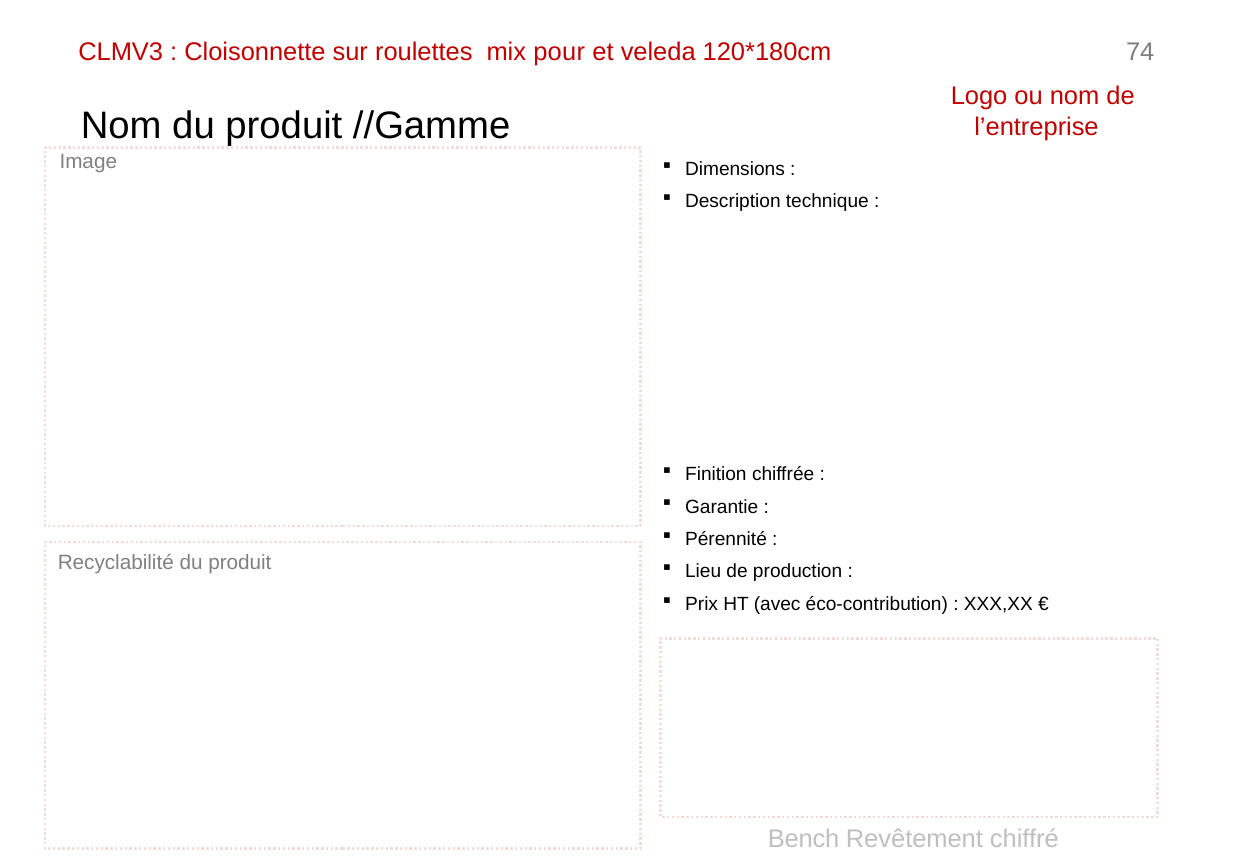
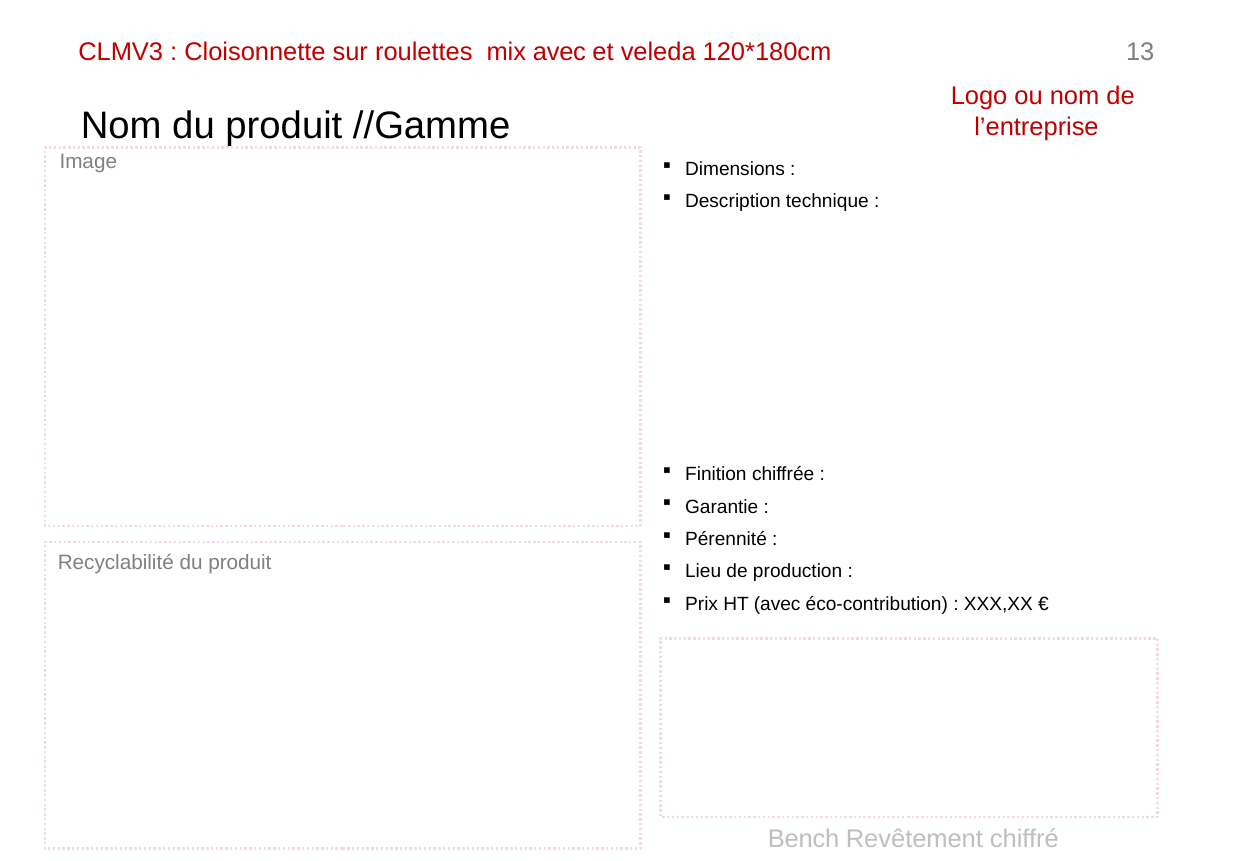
mix pour: pour -> avec
74: 74 -> 13
